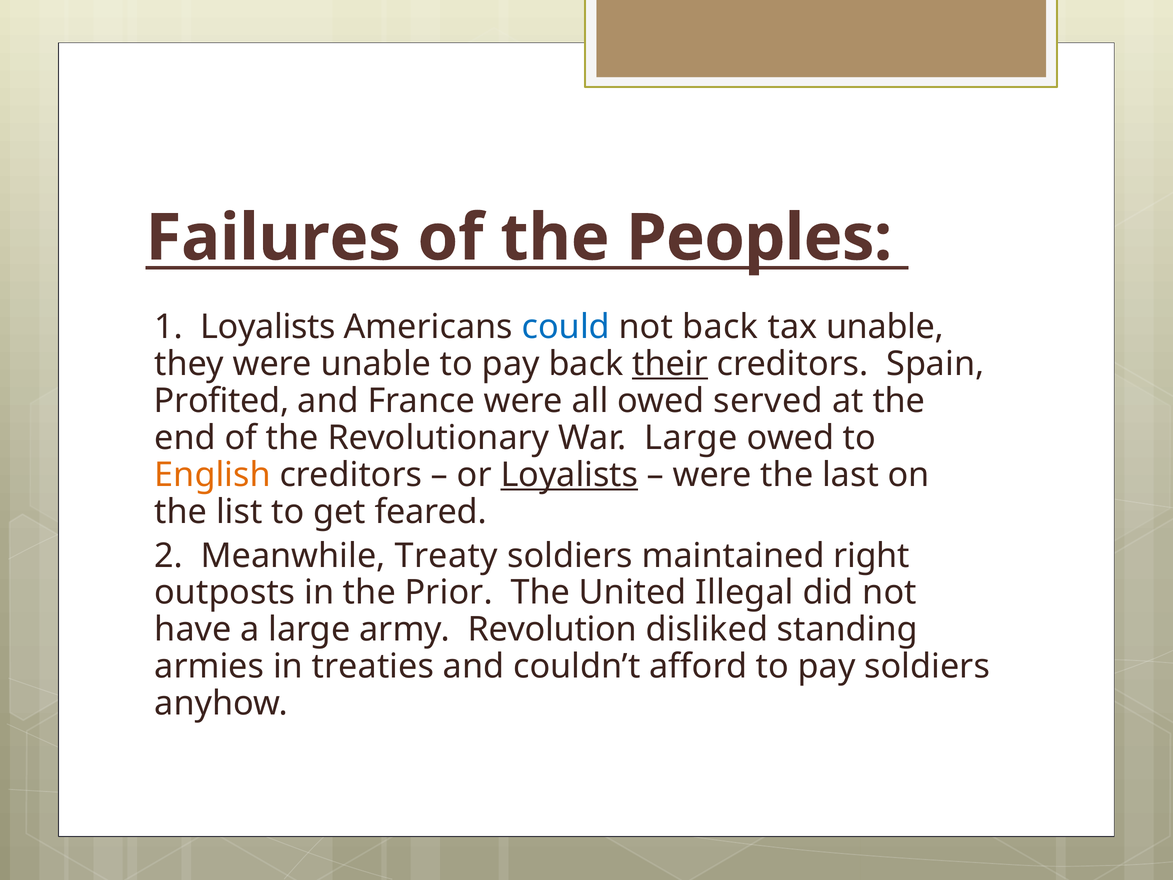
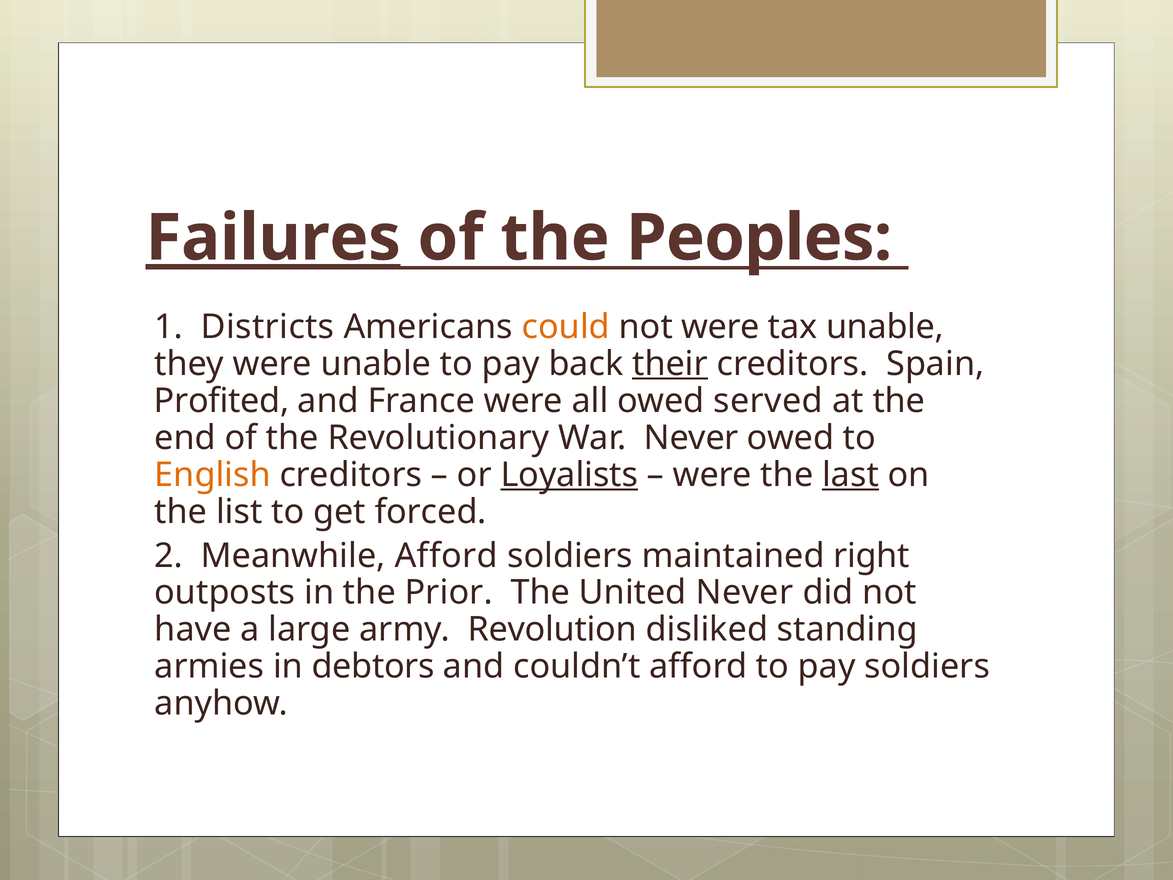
Failures underline: none -> present
1 Loyalists: Loyalists -> Districts
could colour: blue -> orange
not back: back -> were
War Large: Large -> Never
last underline: none -> present
feared: feared -> forced
Meanwhile Treaty: Treaty -> Afford
United Illegal: Illegal -> Never
treaties: treaties -> debtors
